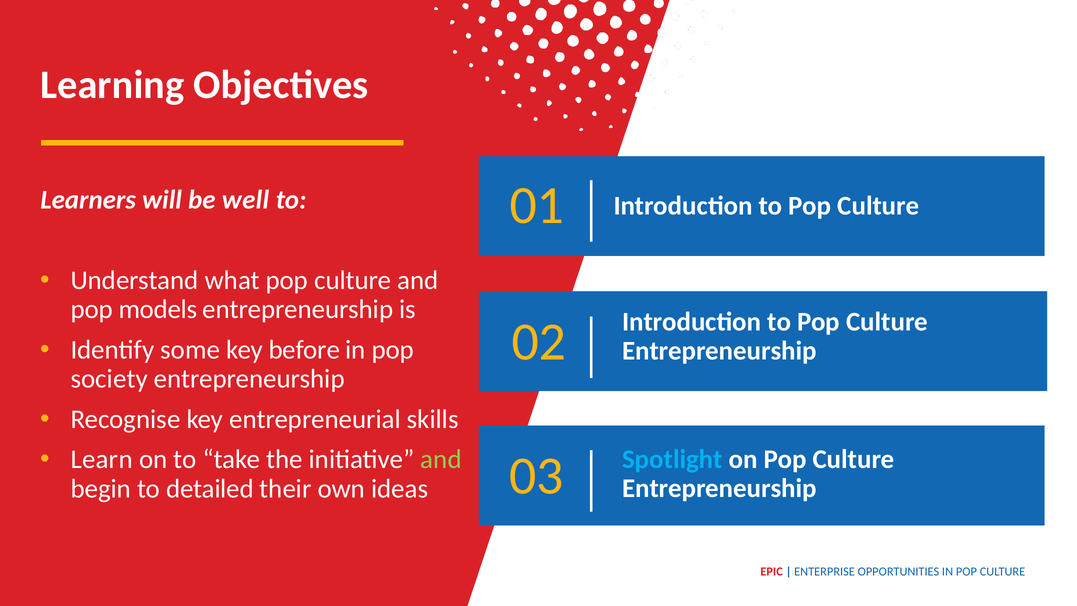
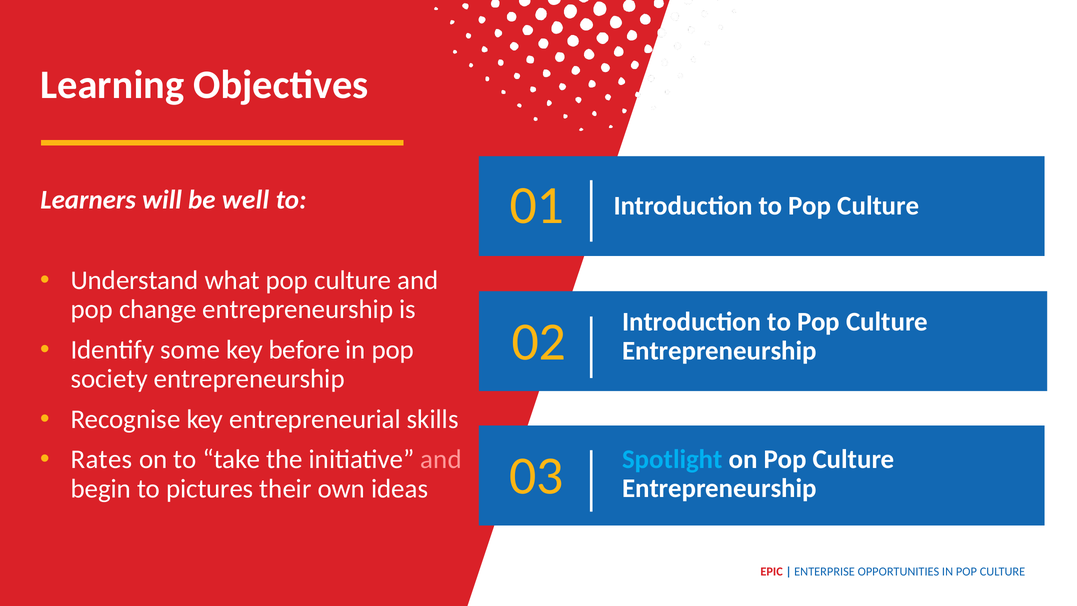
models: models -> change
Learn: Learn -> Rates
and at (441, 459) colour: light green -> pink
detailed: detailed -> pictures
